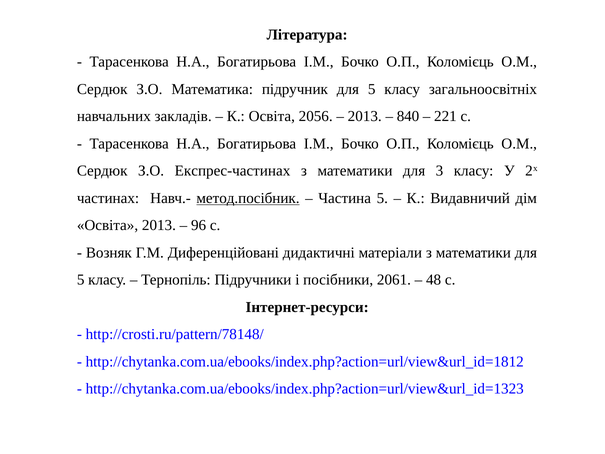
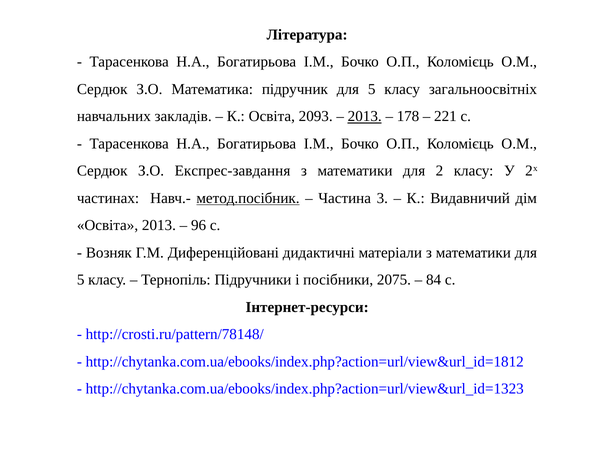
2056: 2056 -> 2093
2013 at (365, 116) underline: none -> present
840: 840 -> 178
Експрес-частинах: Експрес-частинах -> Експрес-завдання
3: 3 -> 2
Частина 5: 5 -> 3
2061: 2061 -> 2075
48: 48 -> 84
